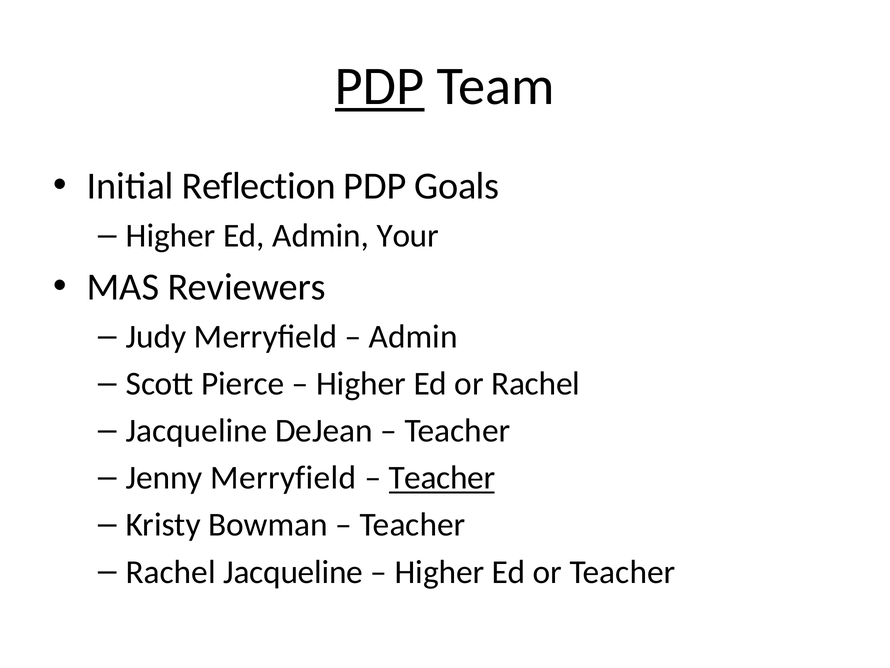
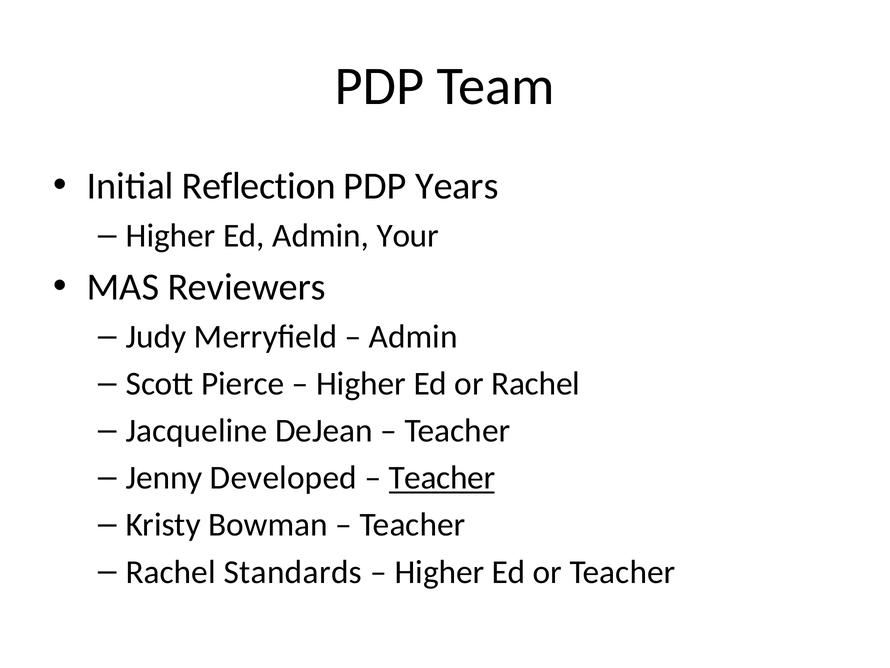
PDP at (380, 86) underline: present -> none
Goals: Goals -> Years
Jenny Merryfield: Merryfield -> Developed
Rachel Jacqueline: Jacqueline -> Standards
